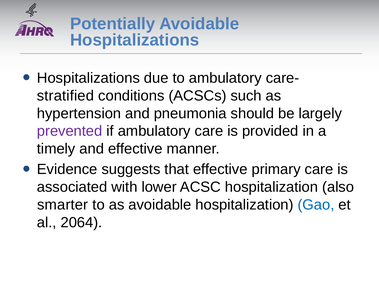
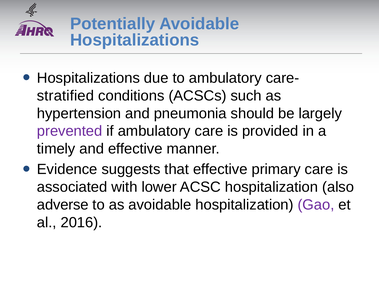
smarter: smarter -> adverse
Gao colour: blue -> purple
2064: 2064 -> 2016
